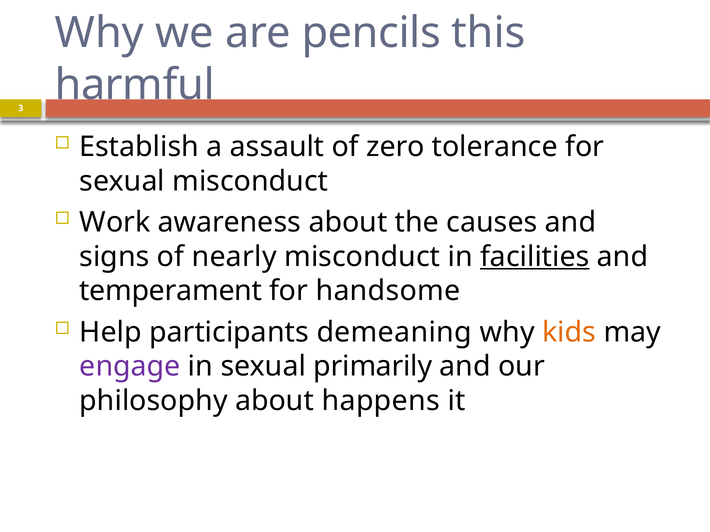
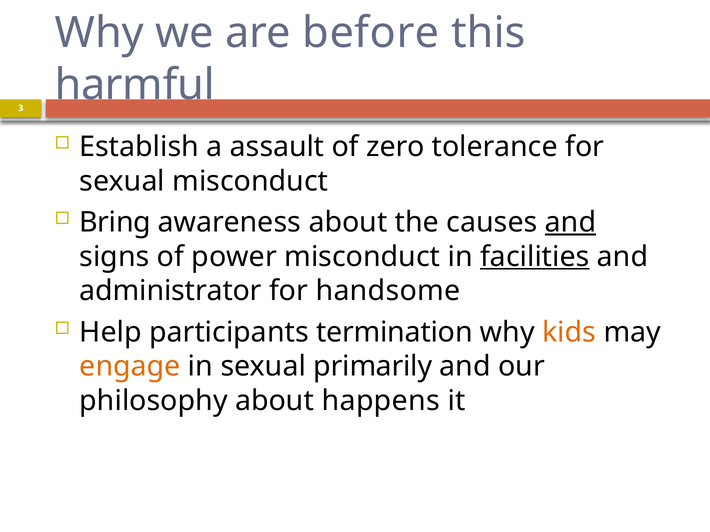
pencils: pencils -> before
Work: Work -> Bring
and at (571, 223) underline: none -> present
nearly: nearly -> power
temperament: temperament -> administrator
demeaning: demeaning -> termination
engage colour: purple -> orange
